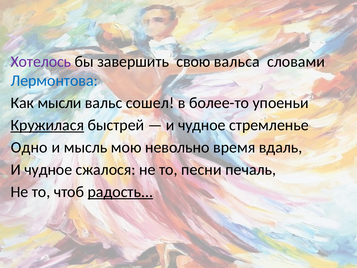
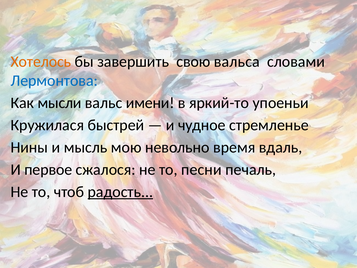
Хотелось colour: purple -> orange
сошел: сошел -> имени
более-то: более-то -> яркий-то
Кружилася underline: present -> none
Одно: Одно -> Нины
чудное at (48, 169): чудное -> первое
